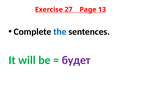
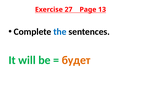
будет colour: purple -> orange
